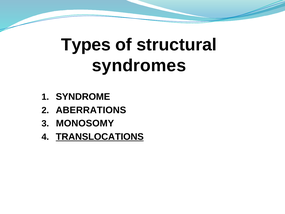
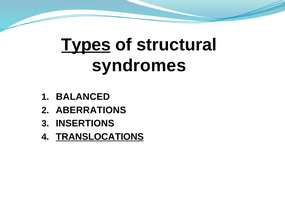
Types underline: none -> present
SYNDROME: SYNDROME -> BALANCED
MONOSOMY: MONOSOMY -> INSERTIONS
